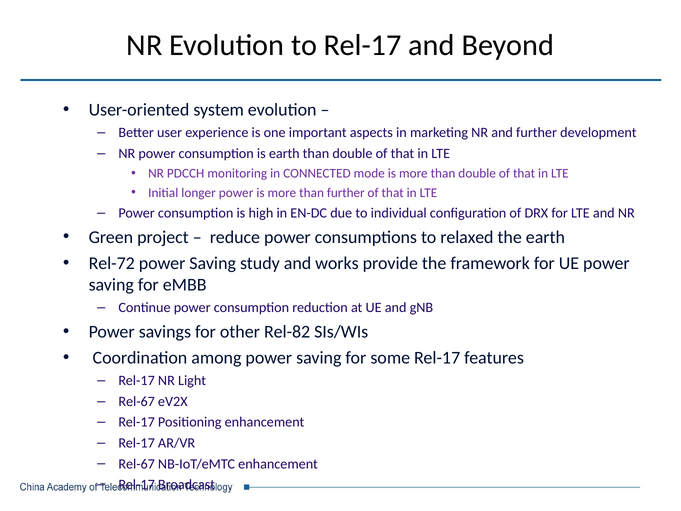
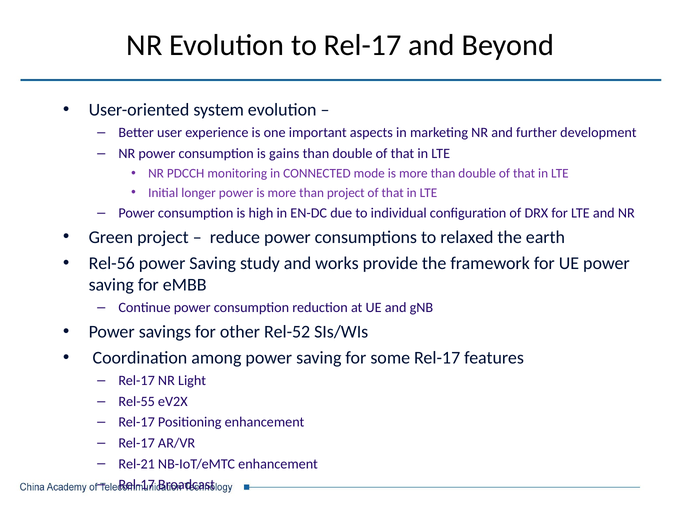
is earth: earth -> gains
than further: further -> project
Rel-72: Rel-72 -> Rel-56
Rel-82: Rel-82 -> Rel-52
Rel-67 at (137, 401): Rel-67 -> Rel-55
Rel-67 at (137, 464): Rel-67 -> Rel-21
